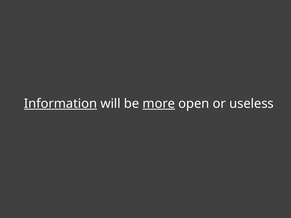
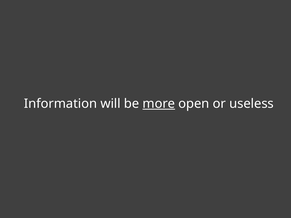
Information underline: present -> none
